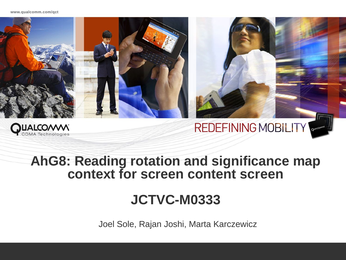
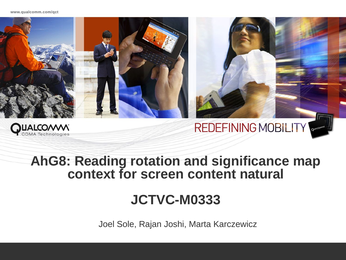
content screen: screen -> natural
